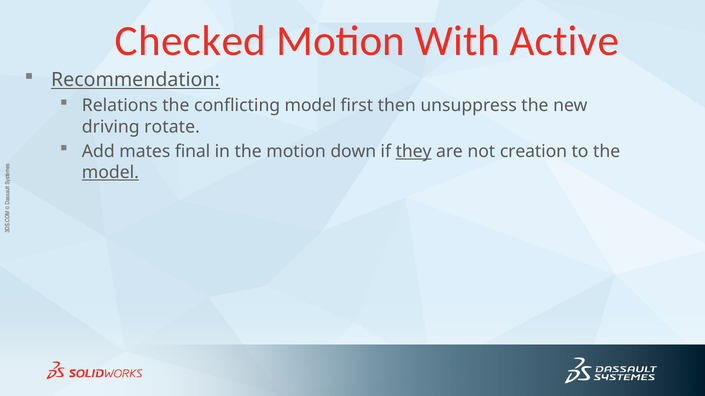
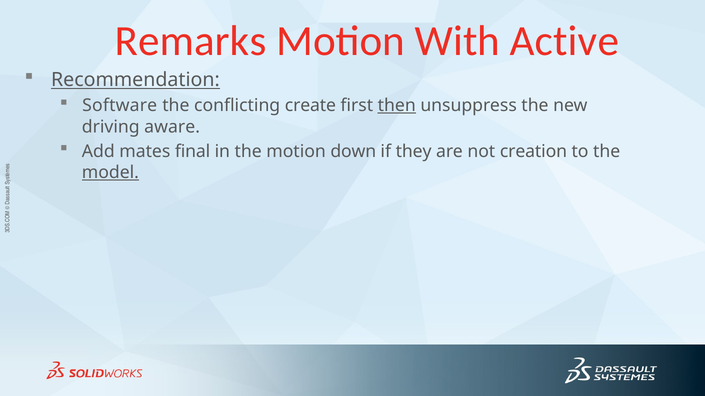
Checked: Checked -> Remarks
Relations: Relations -> Software
conflicting model: model -> create
then underline: none -> present
rotate: rotate -> aware
they underline: present -> none
